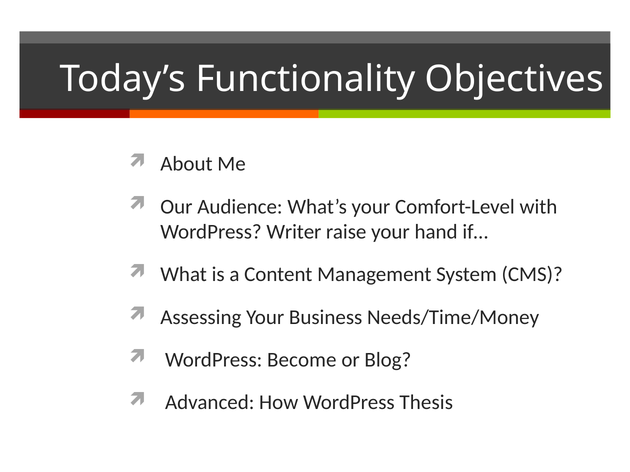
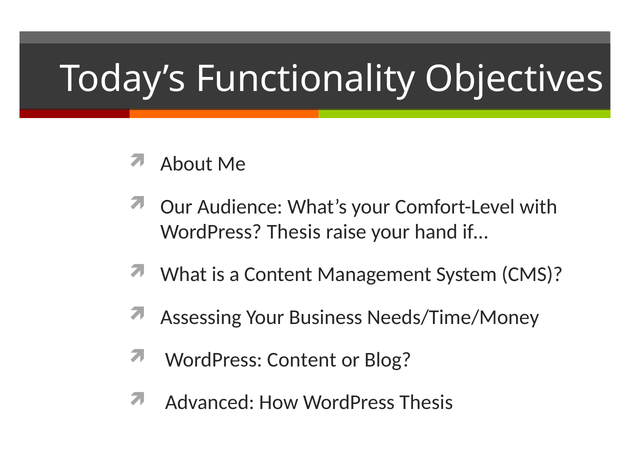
Writer at (294, 232): Writer -> Thesis
WordPress Become: Become -> Content
